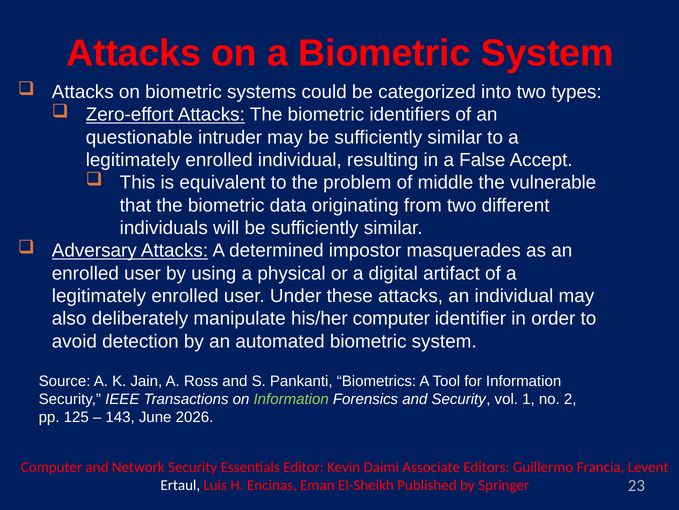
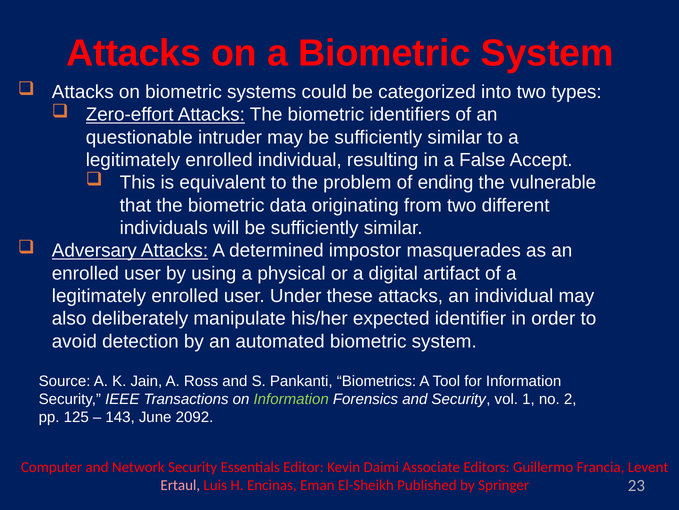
middle: middle -> ending
his/her computer: computer -> expected
2026: 2026 -> 2092
Ertaul colour: white -> pink
